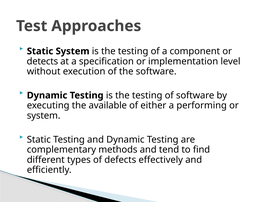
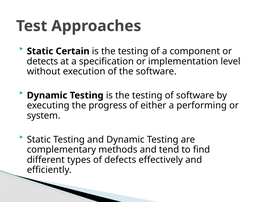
Static System: System -> Certain
available: available -> progress
